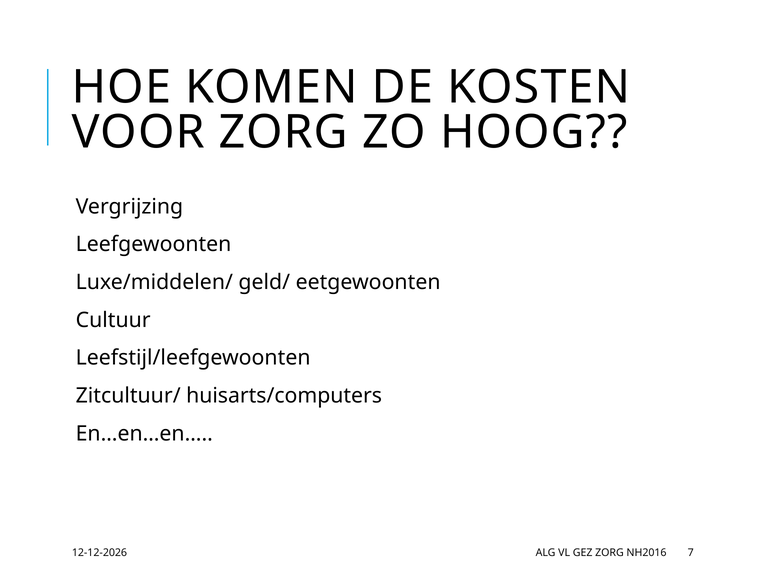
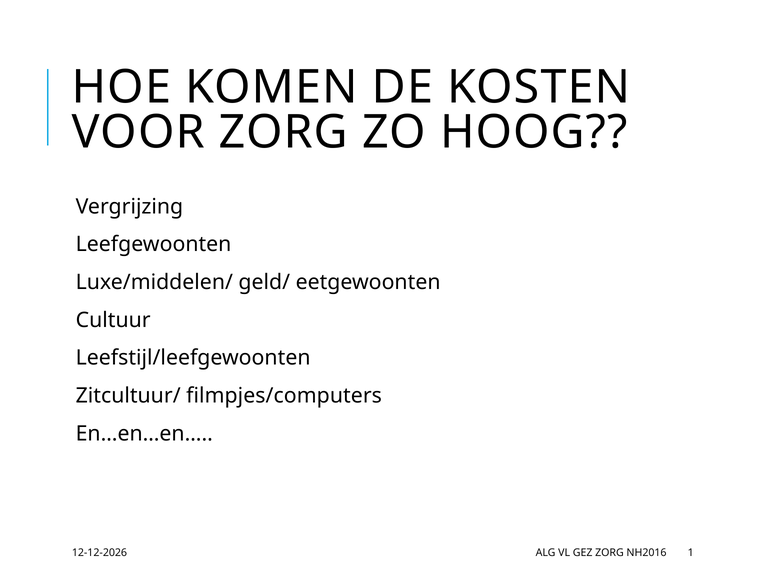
huisarts/computers: huisarts/computers -> filmpjes/computers
7: 7 -> 1
